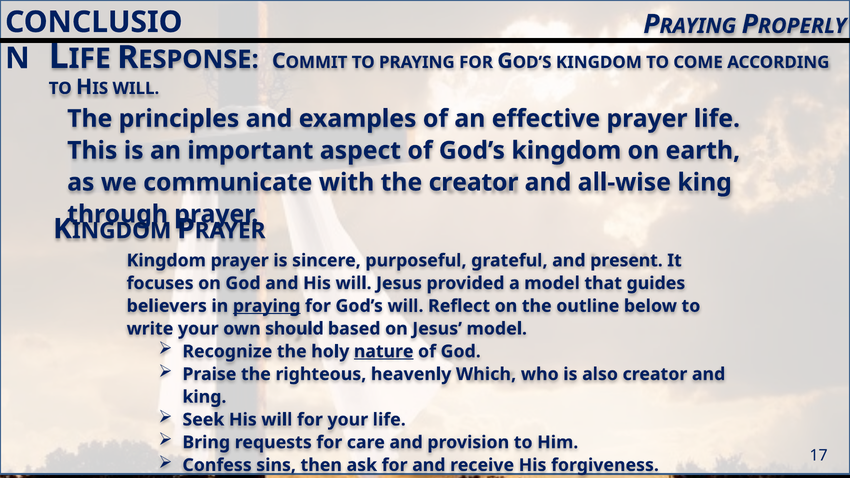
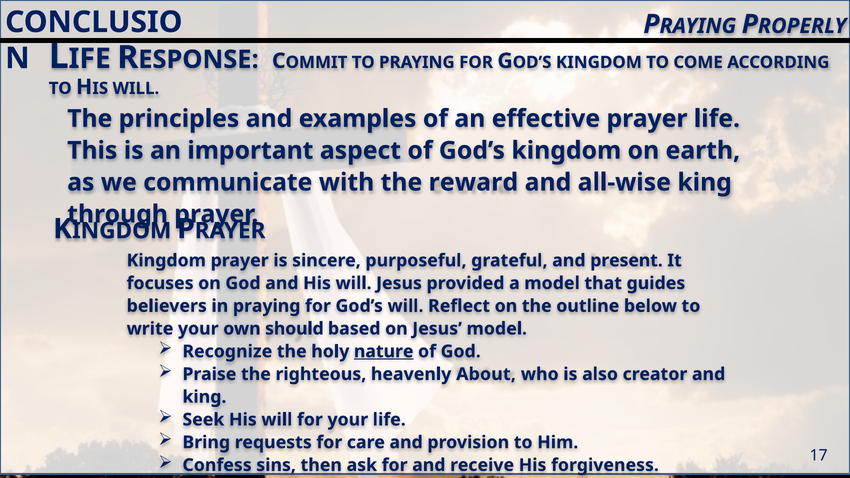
the creator: creator -> reward
praying at (267, 306) underline: present -> none
Which: Which -> About
